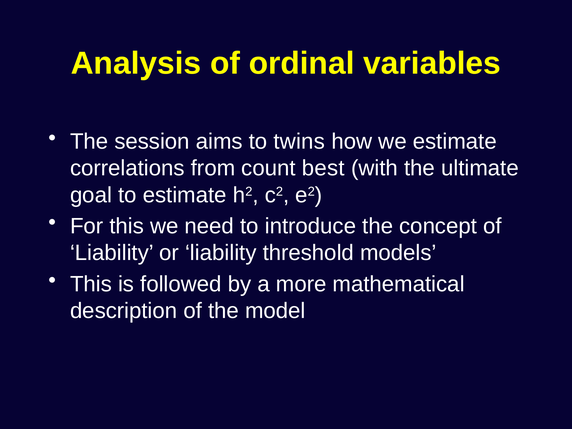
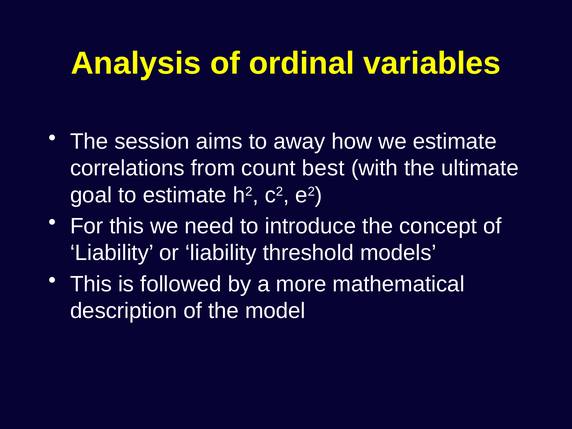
twins: twins -> away
